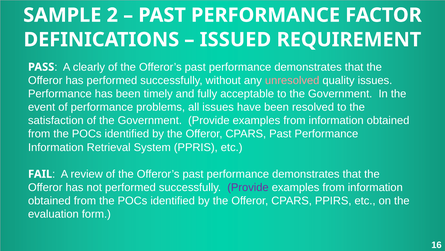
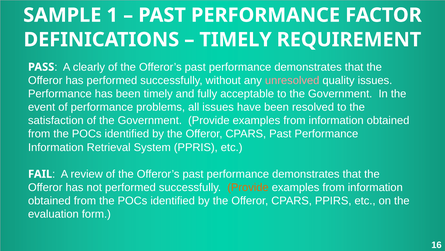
2: 2 -> 1
ISSUED at (235, 40): ISSUED -> TIMELY
Provide at (248, 187) colour: purple -> orange
